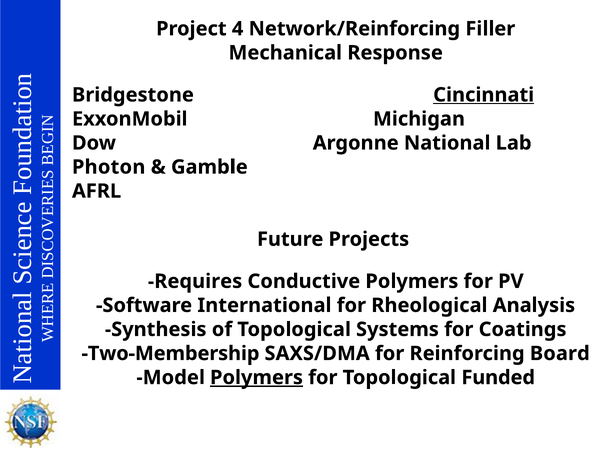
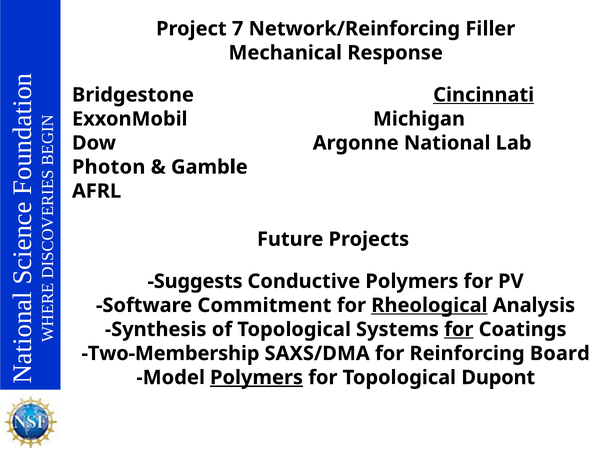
4: 4 -> 7
Requires: Requires -> Suggests
International: International -> Commitment
Rheological underline: none -> present
for at (459, 330) underline: none -> present
Funded: Funded -> Dupont
